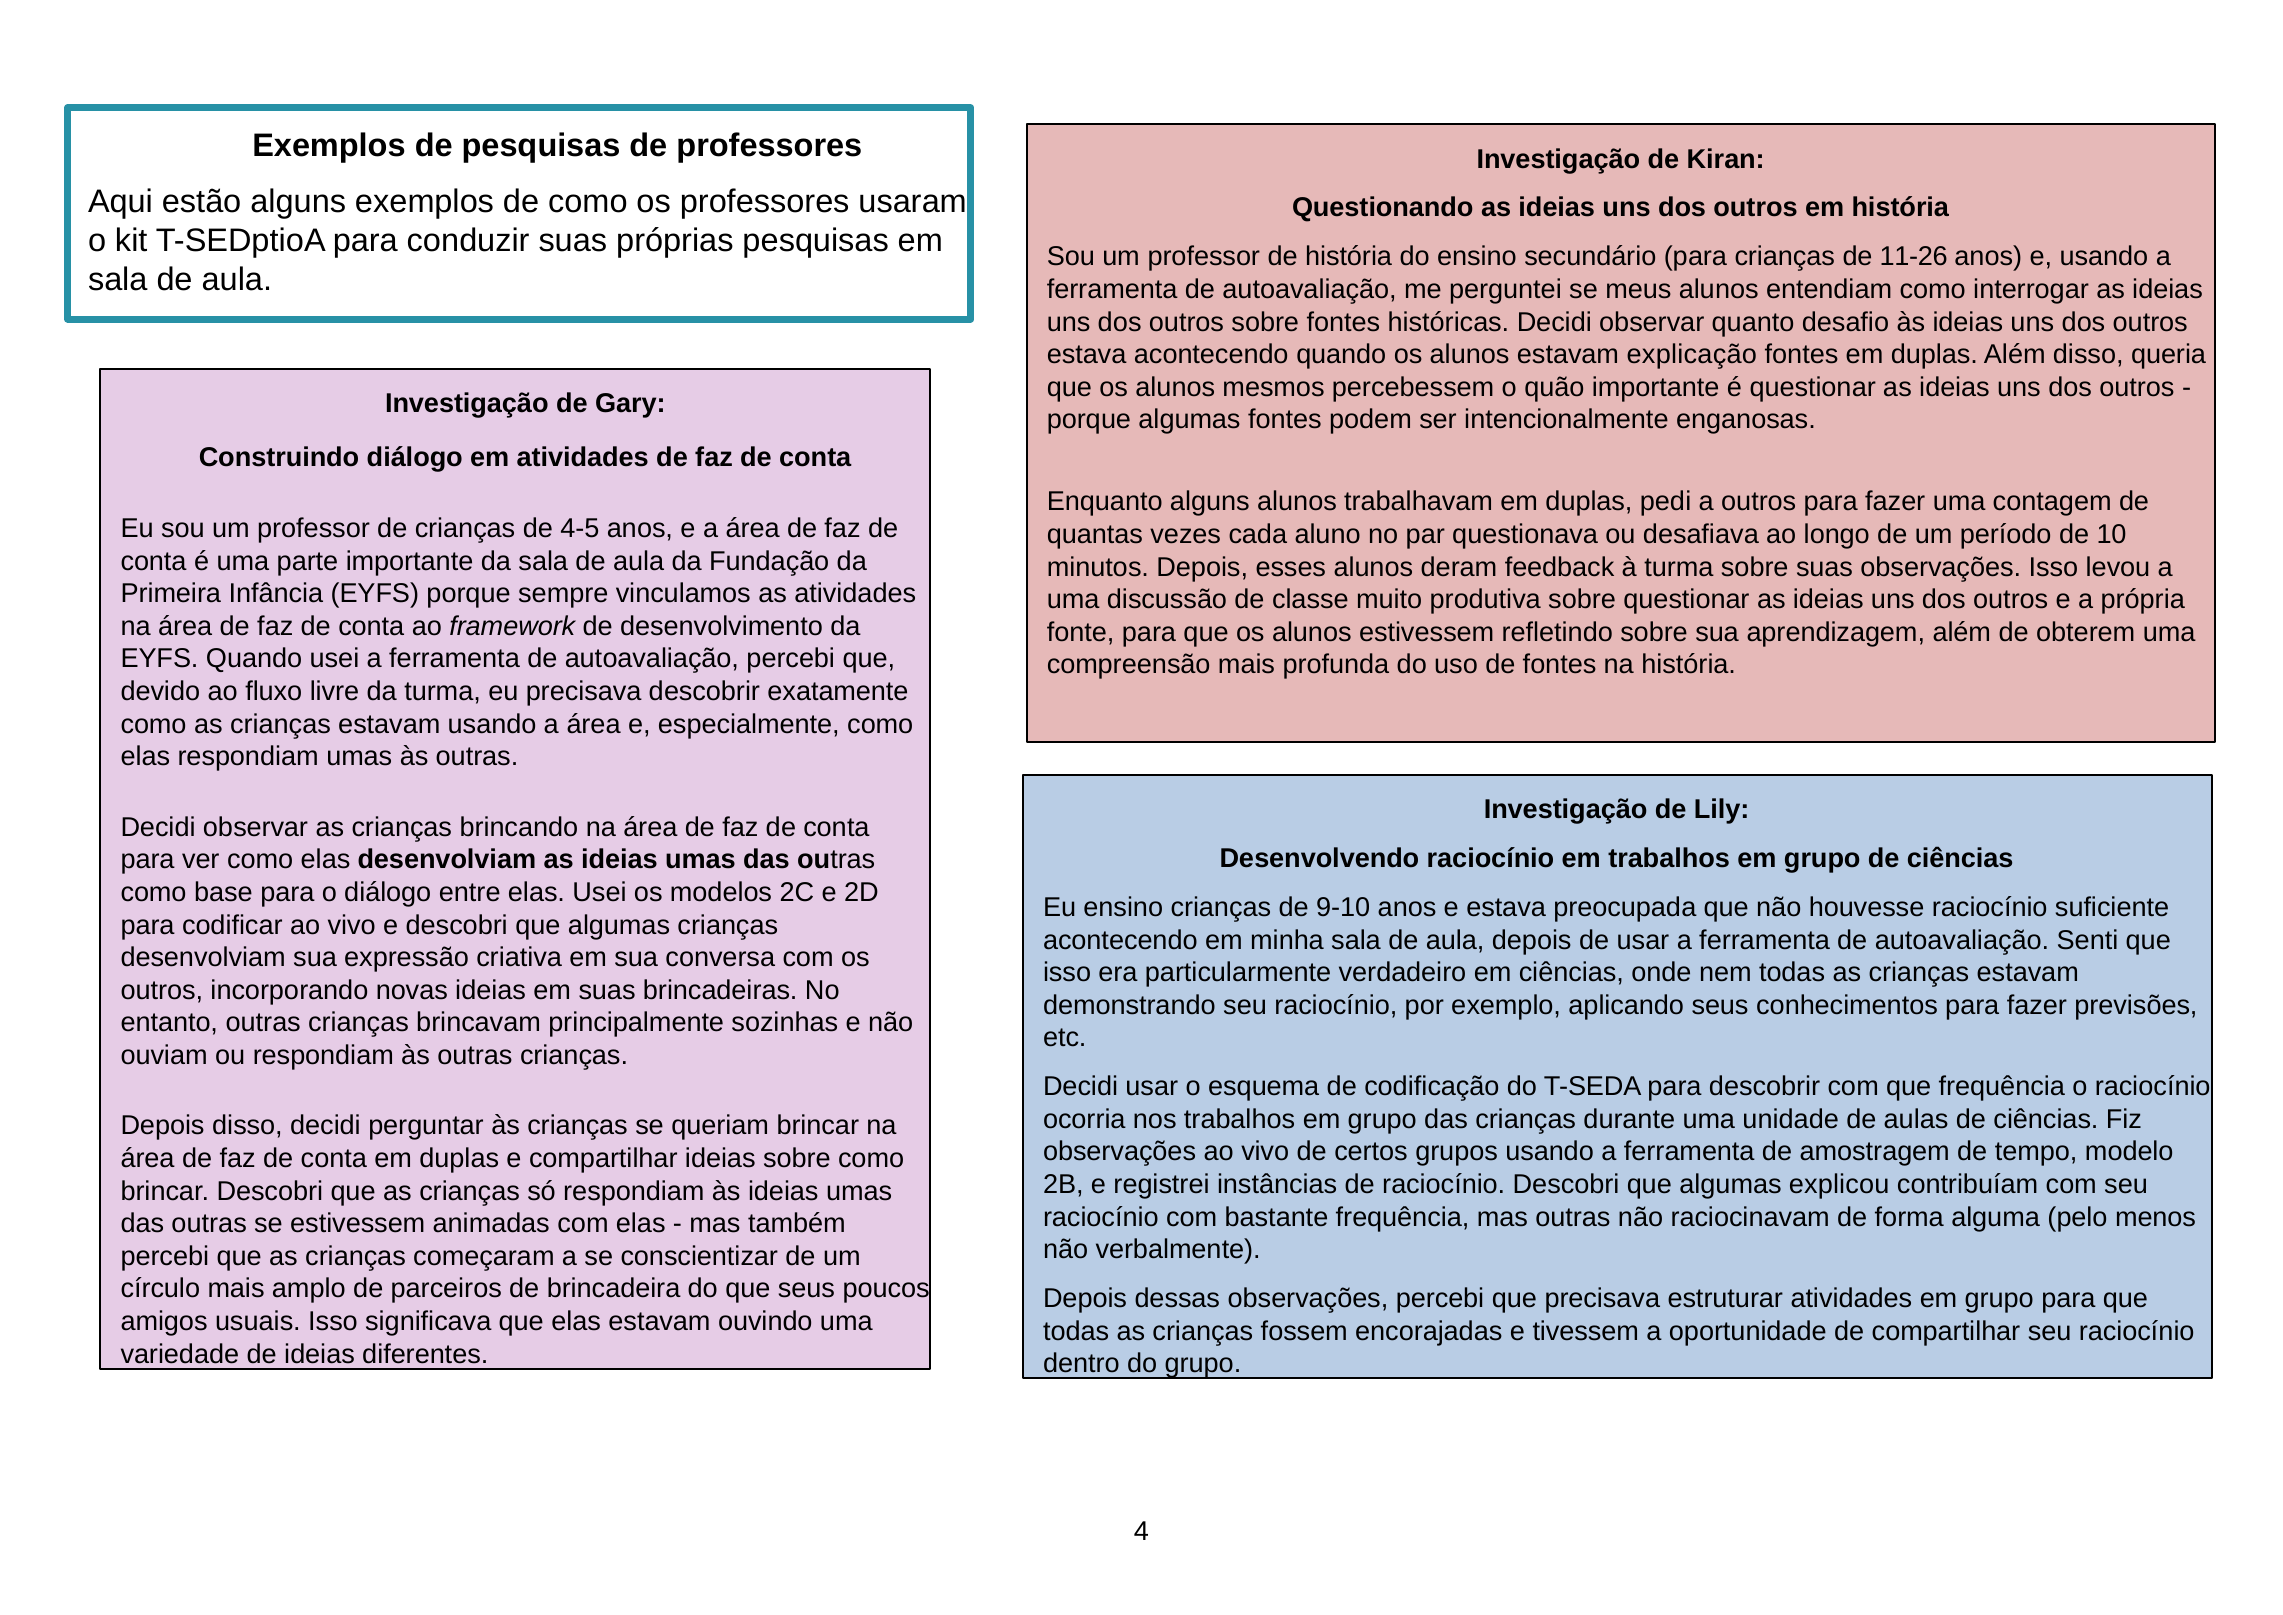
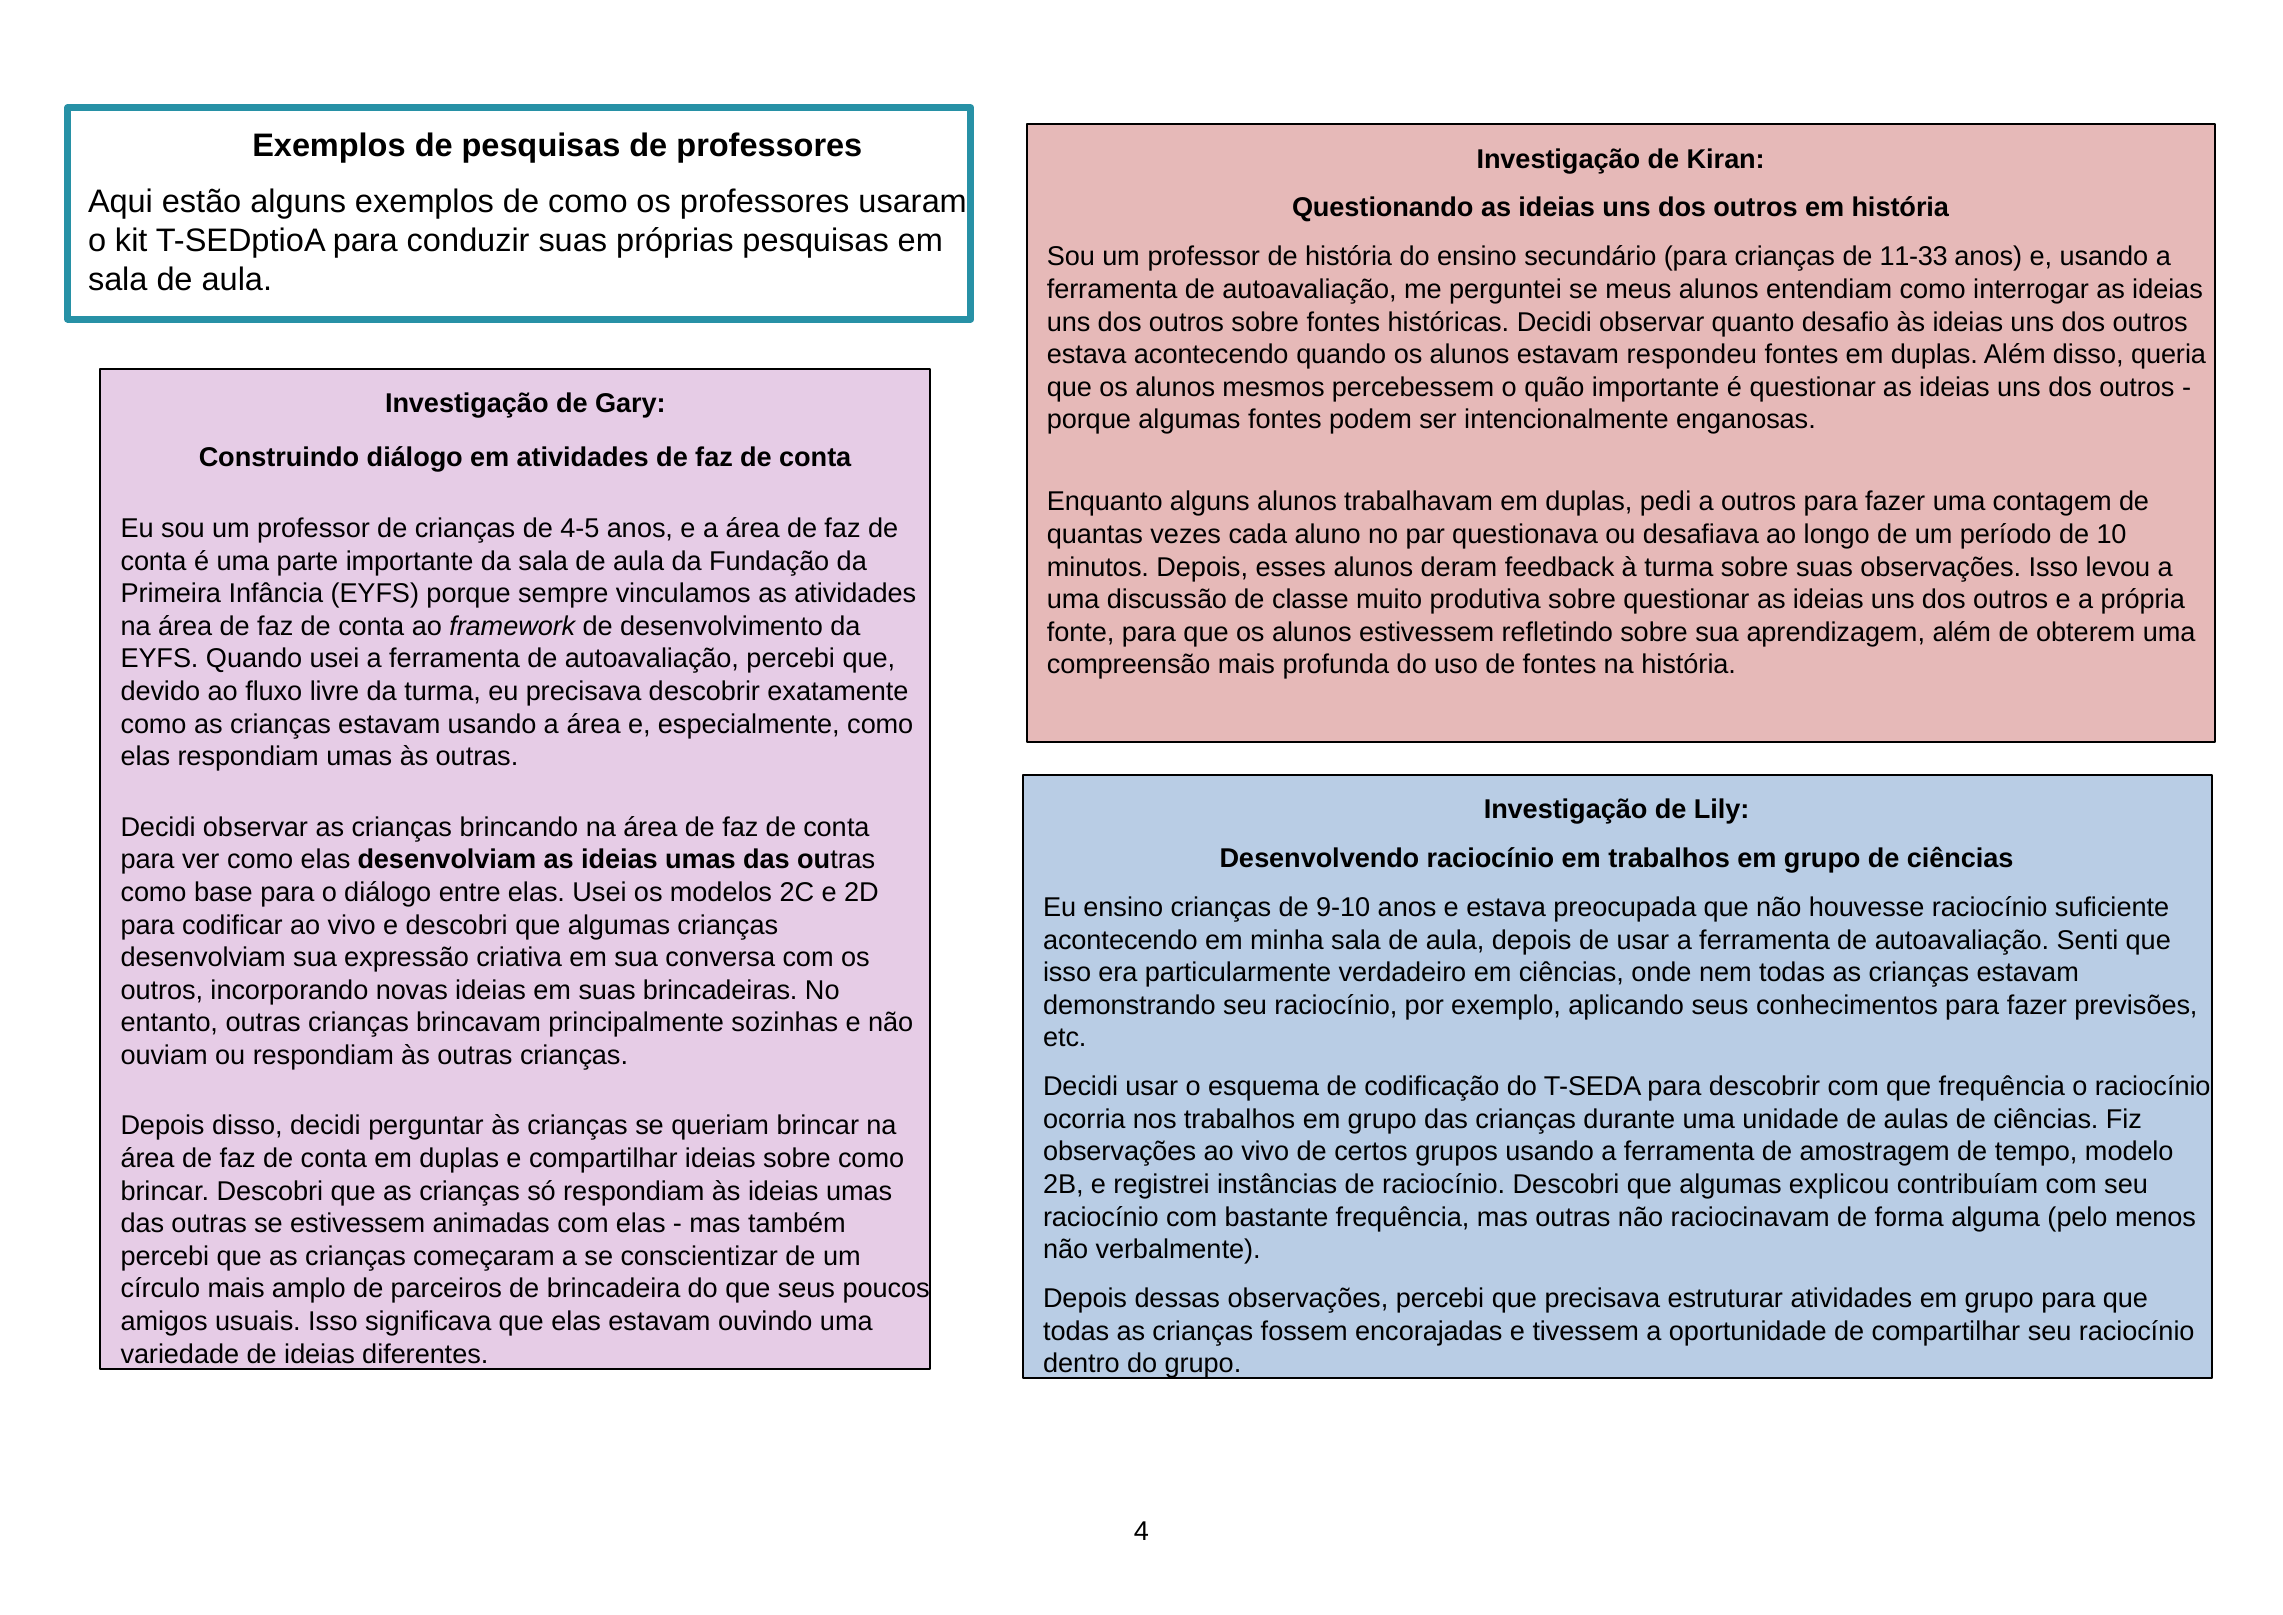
11-26: 11-26 -> 11-33
explicação: explicação -> respondeu
